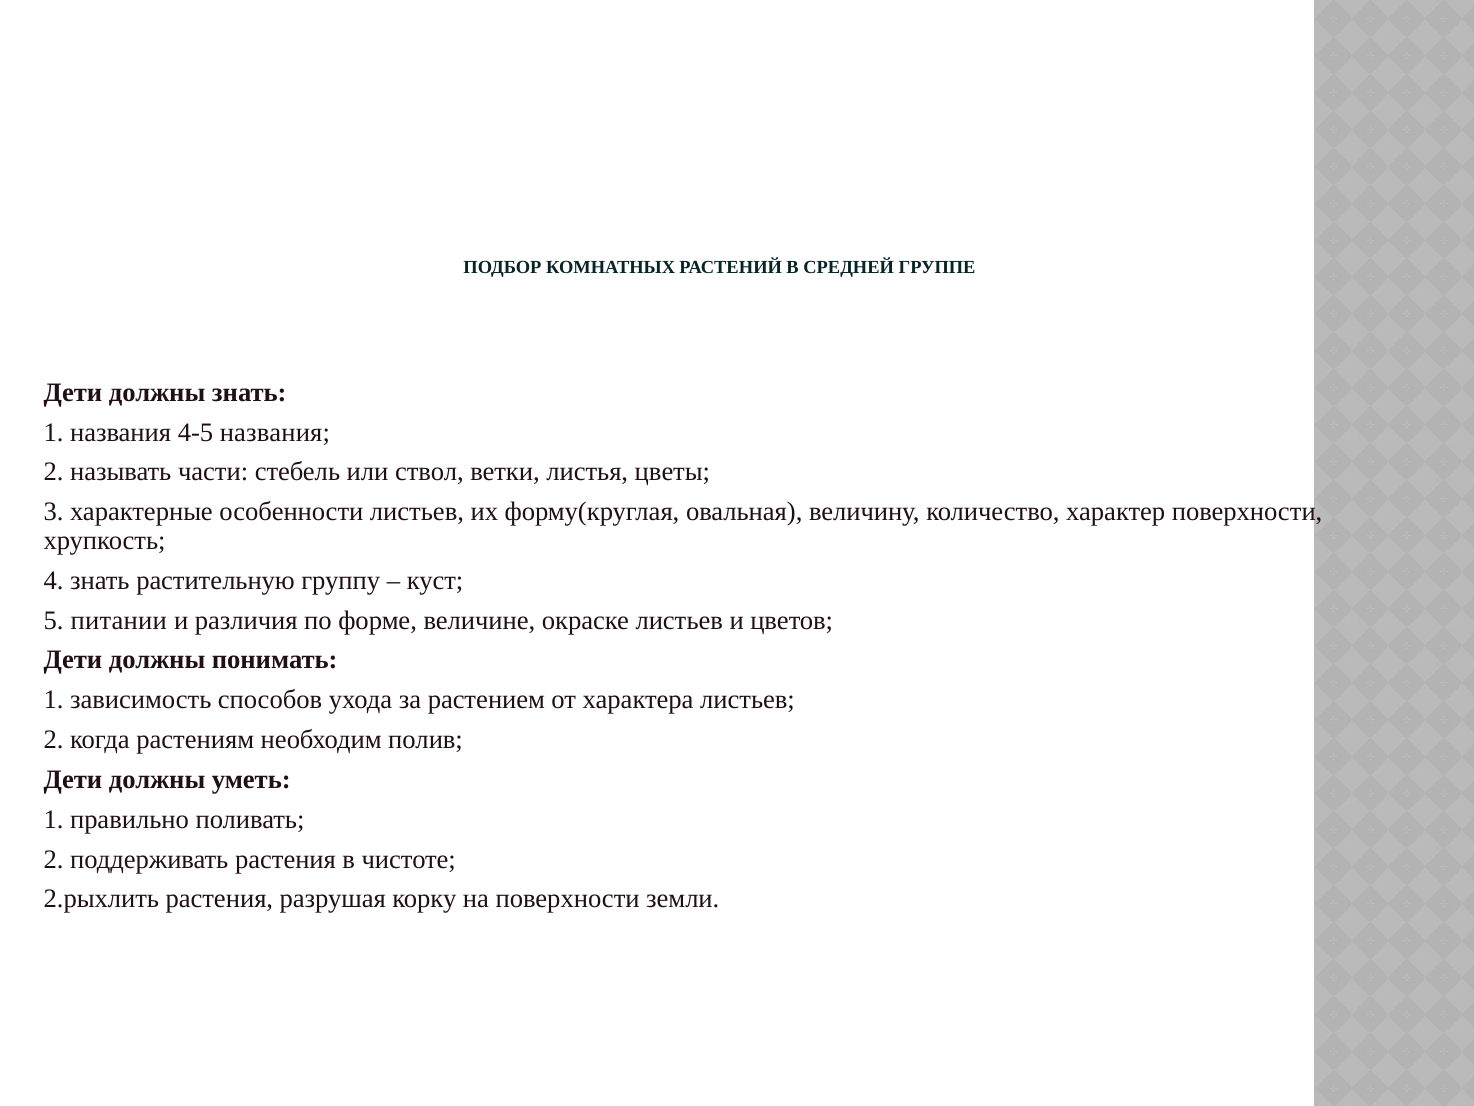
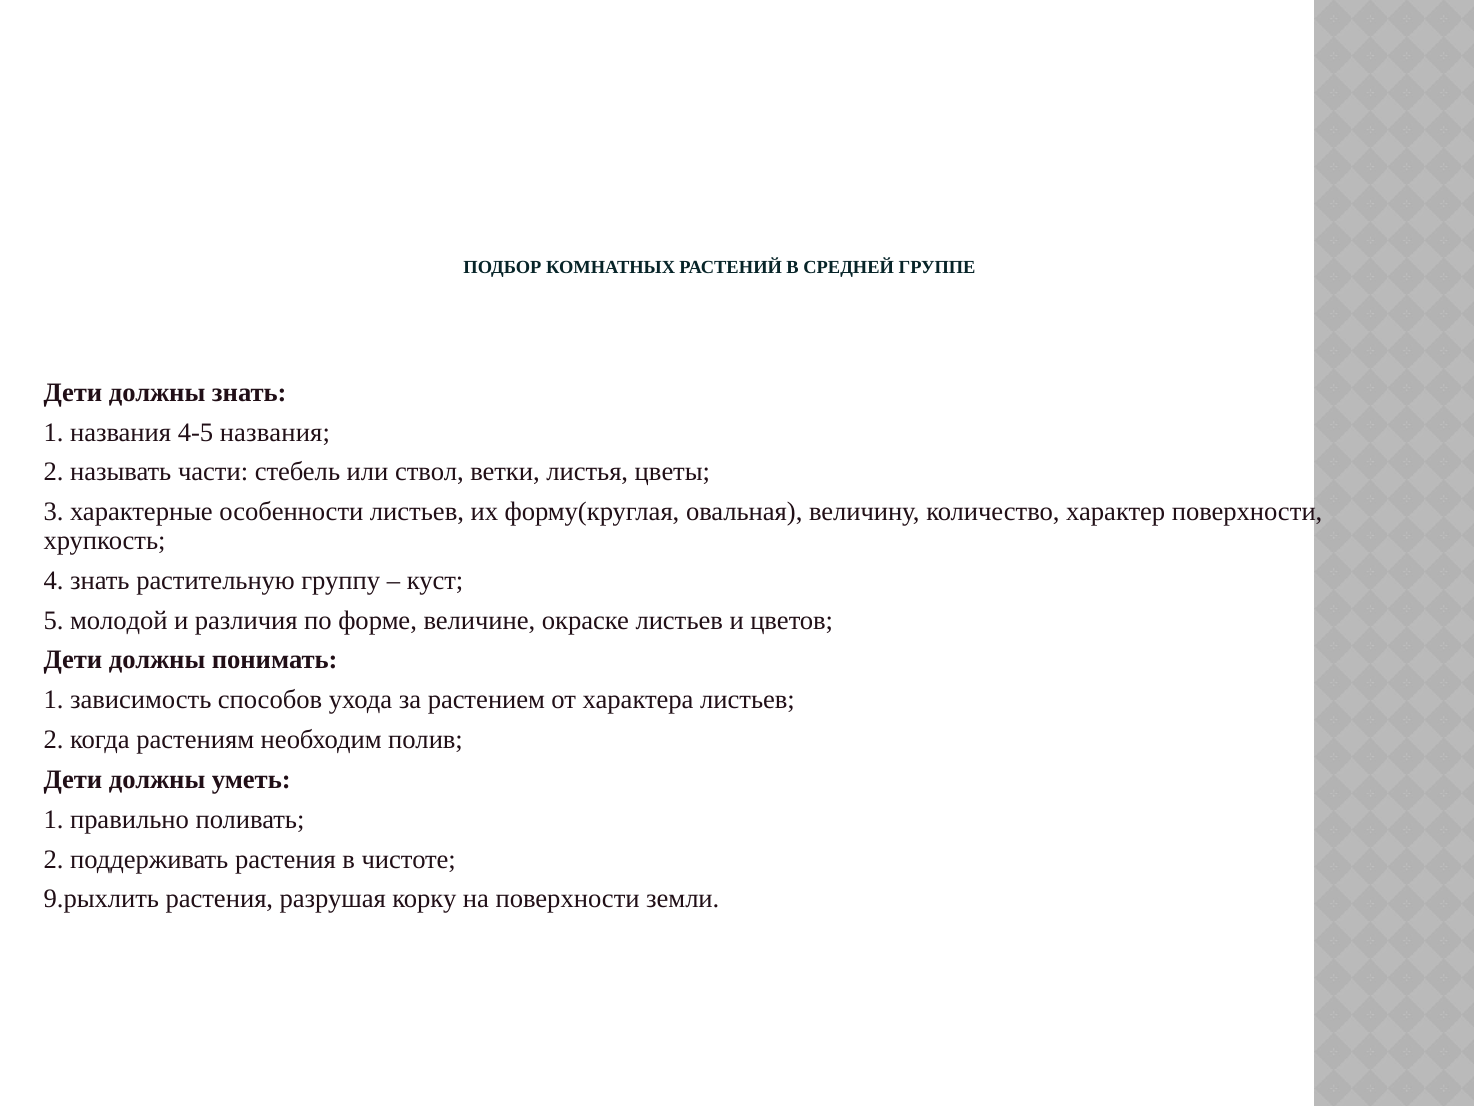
питании: питании -> молодой
2.рыхлить: 2.рыхлить -> 9.рыхлить
